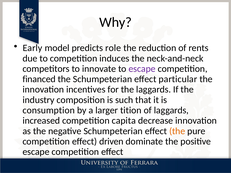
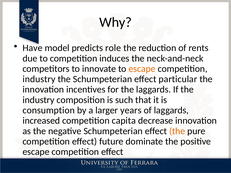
Early: Early -> Have
escape at (142, 69) colour: purple -> orange
financed at (39, 79): financed -> industry
tition: tition -> years
driven: driven -> future
